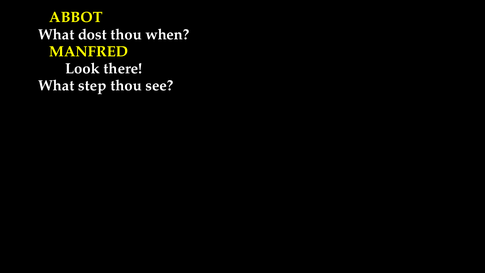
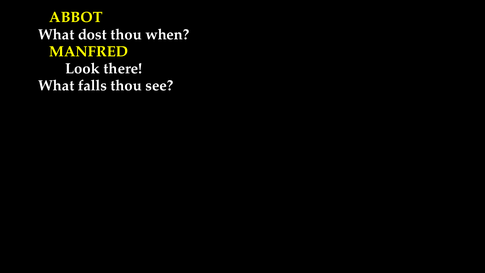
step: step -> falls
